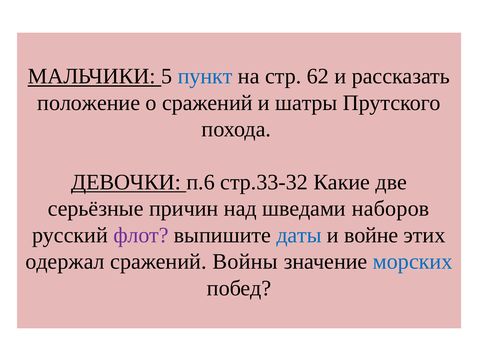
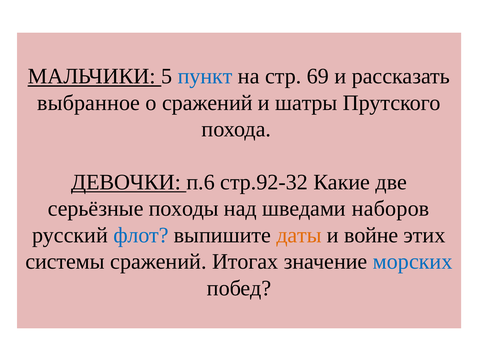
62: 62 -> 69
положение: положение -> выбранное
стр.33-32: стр.33-32 -> стр.92-32
причин: причин -> походы
флот colour: purple -> blue
даты colour: blue -> orange
одержал: одержал -> системы
Войны: Войны -> Итогах
